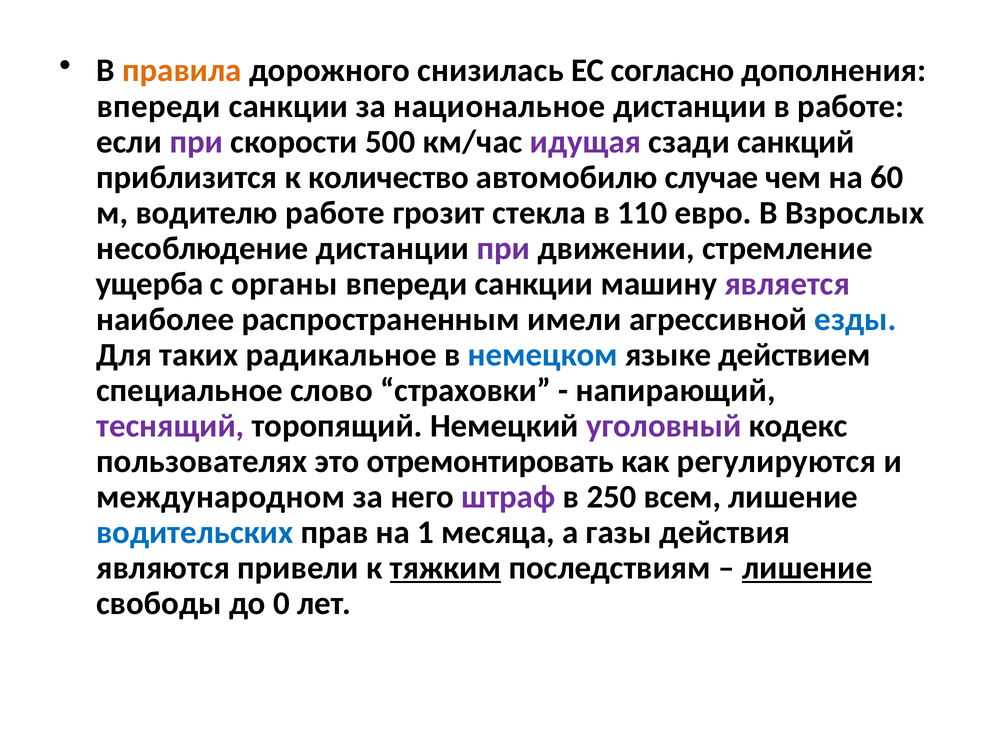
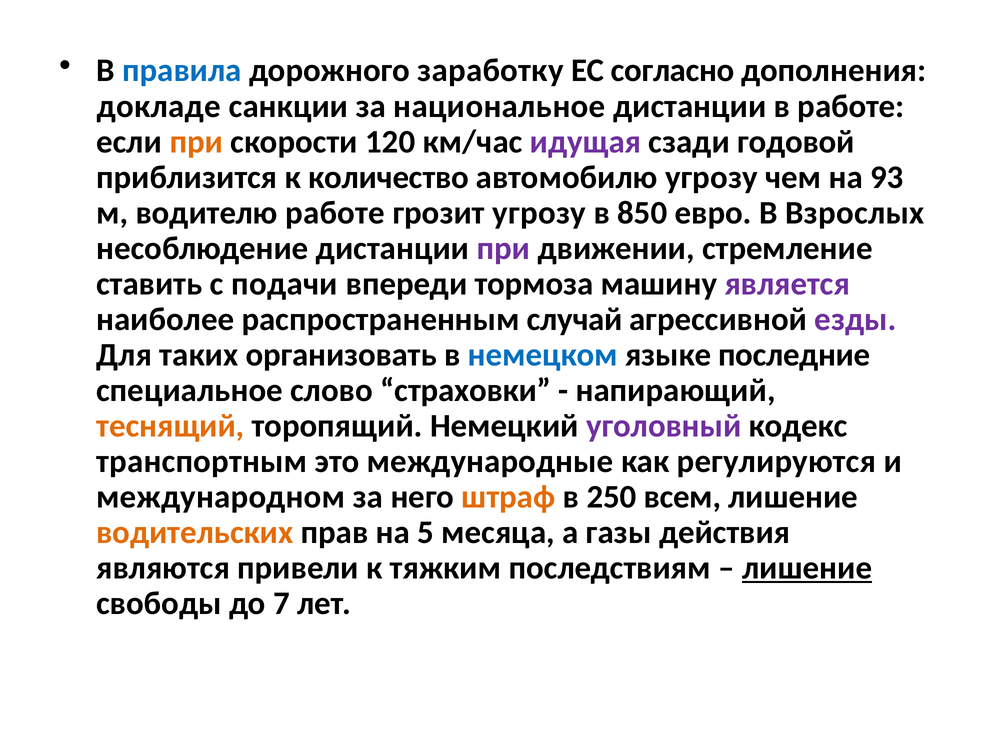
правила colour: orange -> blue
снизилась: снизилась -> заработку
впереди at (159, 106): впереди -> докладе
при at (196, 142) colour: purple -> orange
500: 500 -> 120
санкций: санкций -> годовой
автомобилю случае: случае -> угрозу
60: 60 -> 93
грозит стекла: стекла -> угрозу
110: 110 -> 850
ущерба: ущерба -> ставить
органы: органы -> подачи
санкции at (534, 284): санкции -> тормоза
имели: имели -> случай
езды colour: blue -> purple
радикальное: радикальное -> организовать
действием: действием -> последние
теснящий colour: purple -> orange
пользователях: пользователях -> транспортным
отремонтировать: отремонтировать -> международные
штраф colour: purple -> orange
водительских colour: blue -> orange
1: 1 -> 5
тяжким underline: present -> none
0: 0 -> 7
